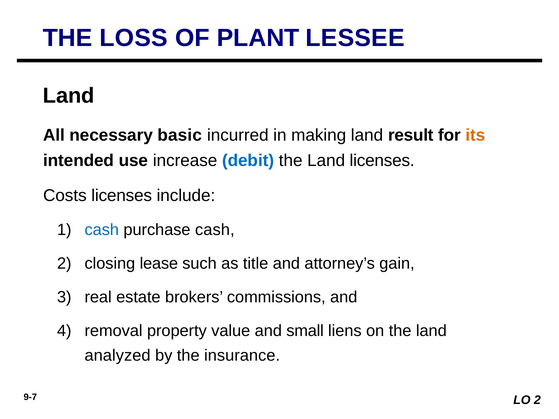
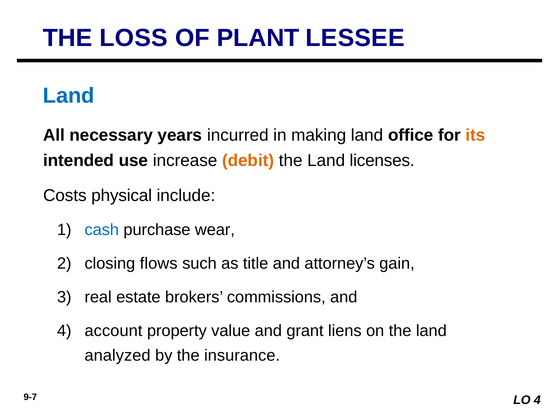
Land at (69, 96) colour: black -> blue
basic: basic -> years
result: result -> office
debit colour: blue -> orange
Costs licenses: licenses -> physical
purchase cash: cash -> wear
lease: lease -> flows
removal: removal -> account
small: small -> grant
LO 2: 2 -> 4
